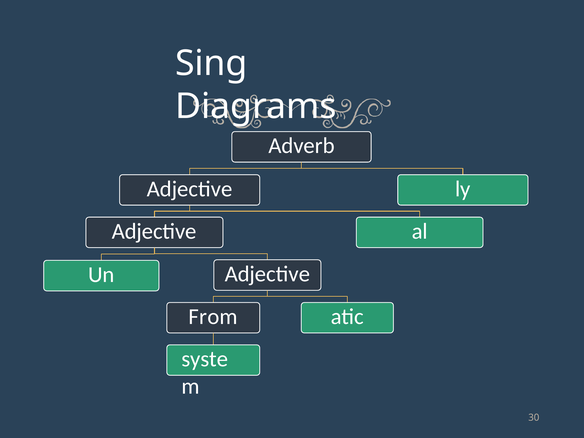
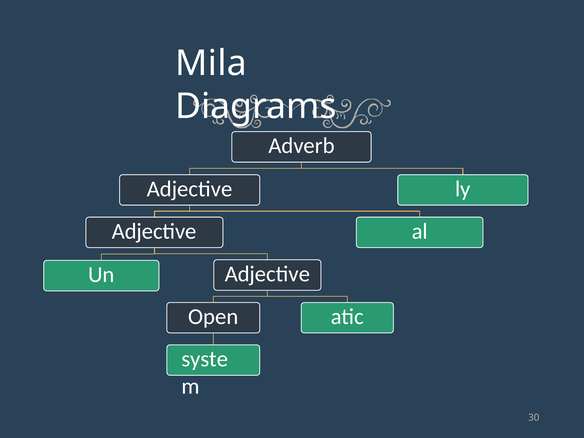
Sing: Sing -> Mila
From: From -> Open
